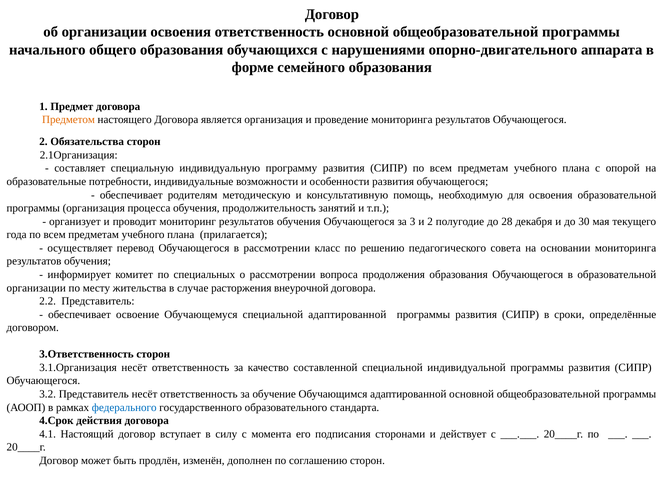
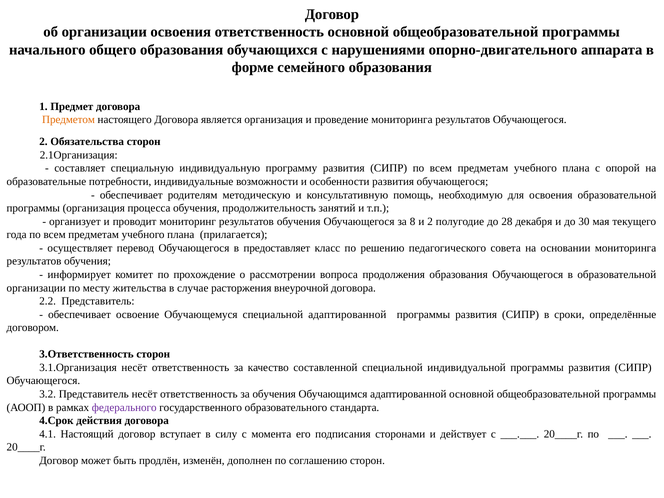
3: 3 -> 8
в рассмотрении: рассмотрении -> предоставляет
специальных: специальных -> прохождение
за обучение: обучение -> обучения
федерального colour: blue -> purple
